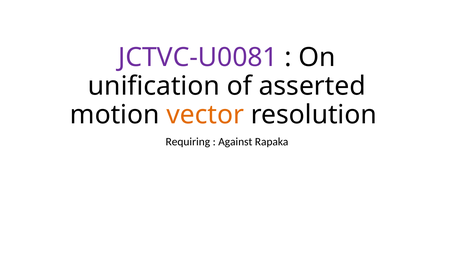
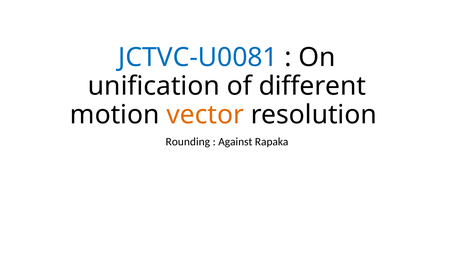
JCTVC-U0081 colour: purple -> blue
asserted: asserted -> different
Requiring: Requiring -> Rounding
